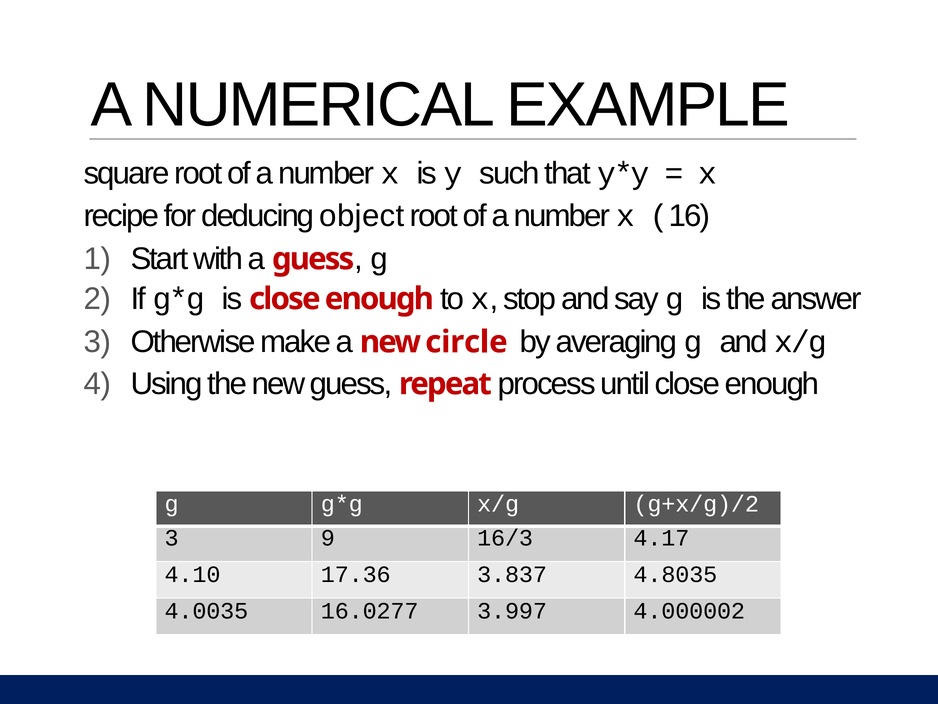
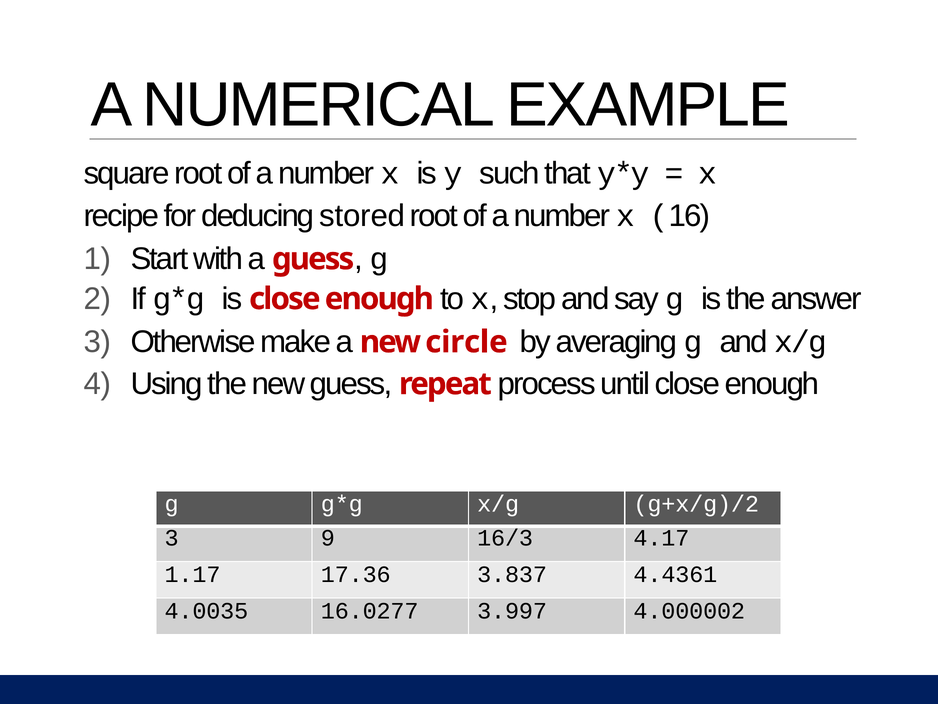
object: object -> stored
4.10: 4.10 -> 1.17
4.8035: 4.8035 -> 4.4361
